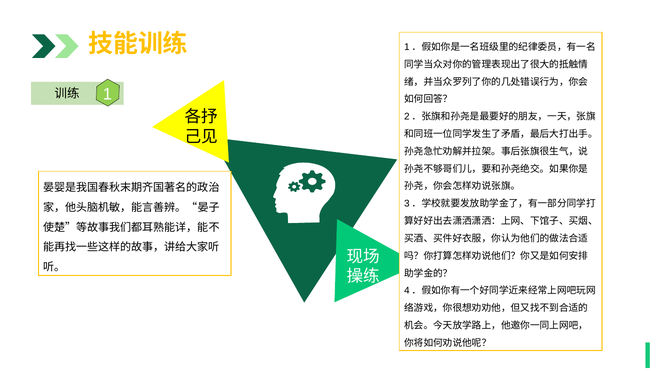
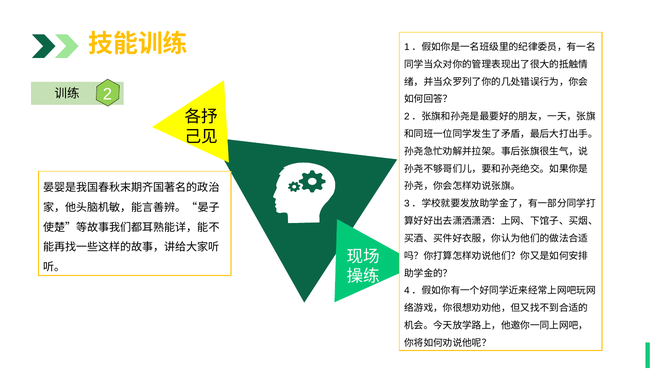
1: 1 -> 2
